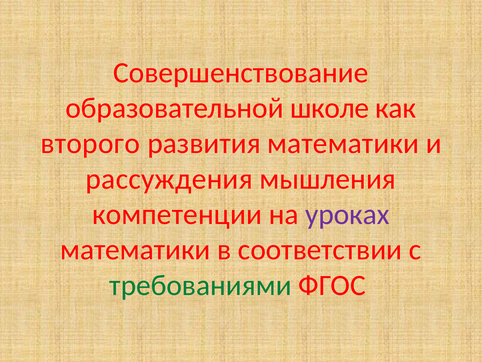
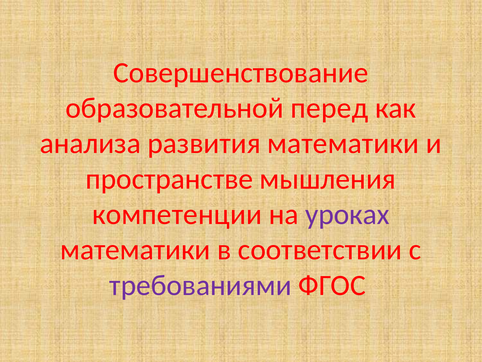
школе: школе -> перед
второго: второго -> анализа
рассуждения: рассуждения -> пространстве
требованиями colour: green -> purple
